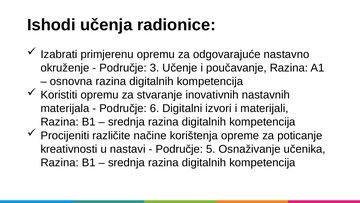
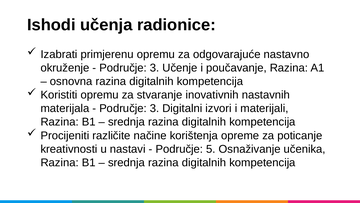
6 at (155, 108): 6 -> 3
